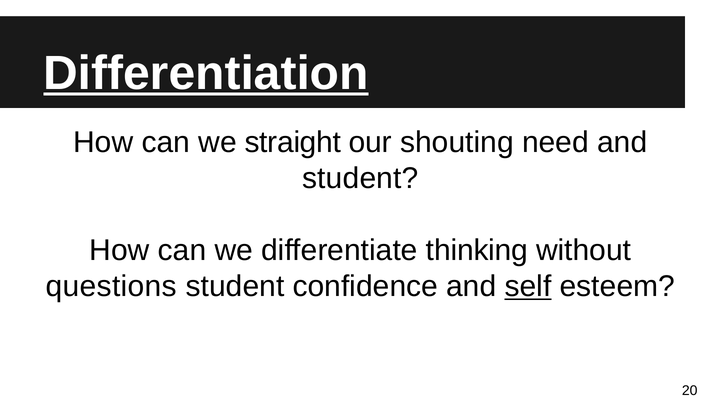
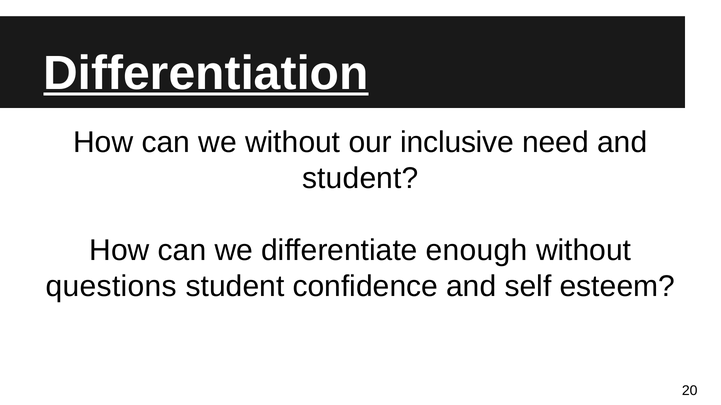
we straight: straight -> without
shouting: shouting -> inclusive
thinking: thinking -> enough
self underline: present -> none
